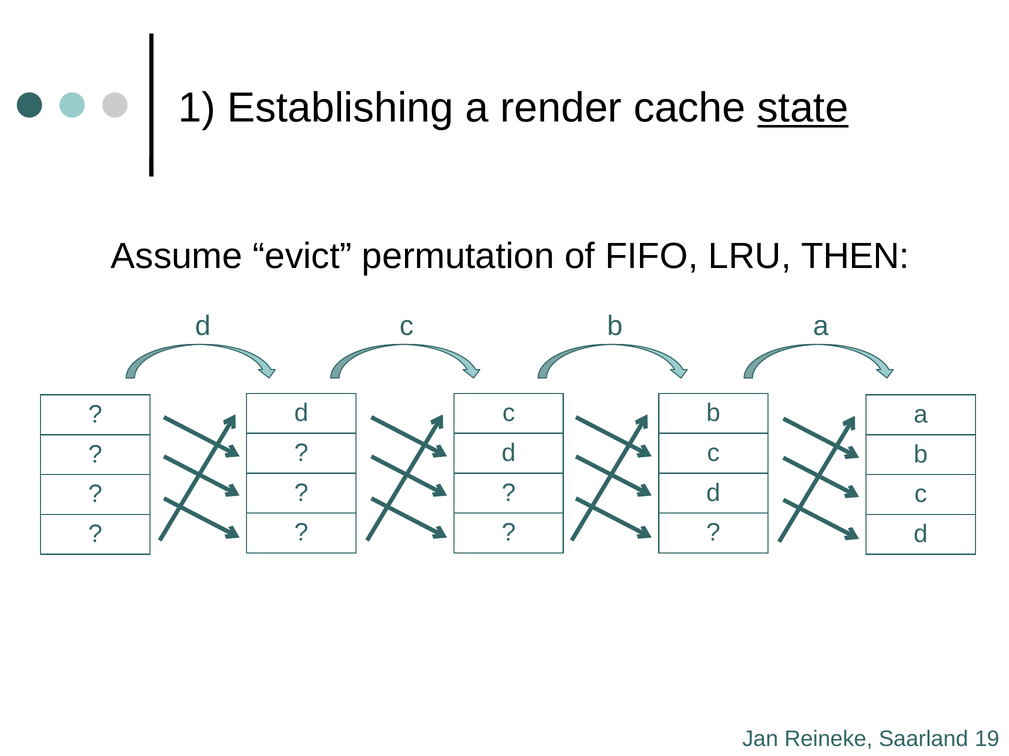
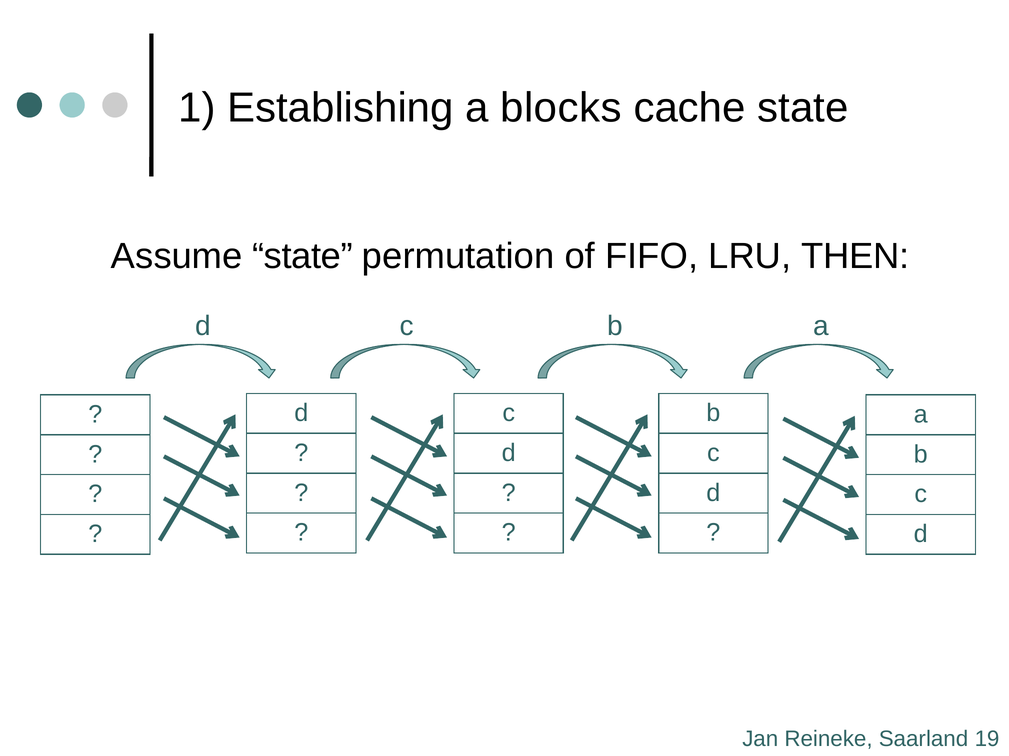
render: render -> blocks
state at (803, 108) underline: present -> none
Assume evict: evict -> state
